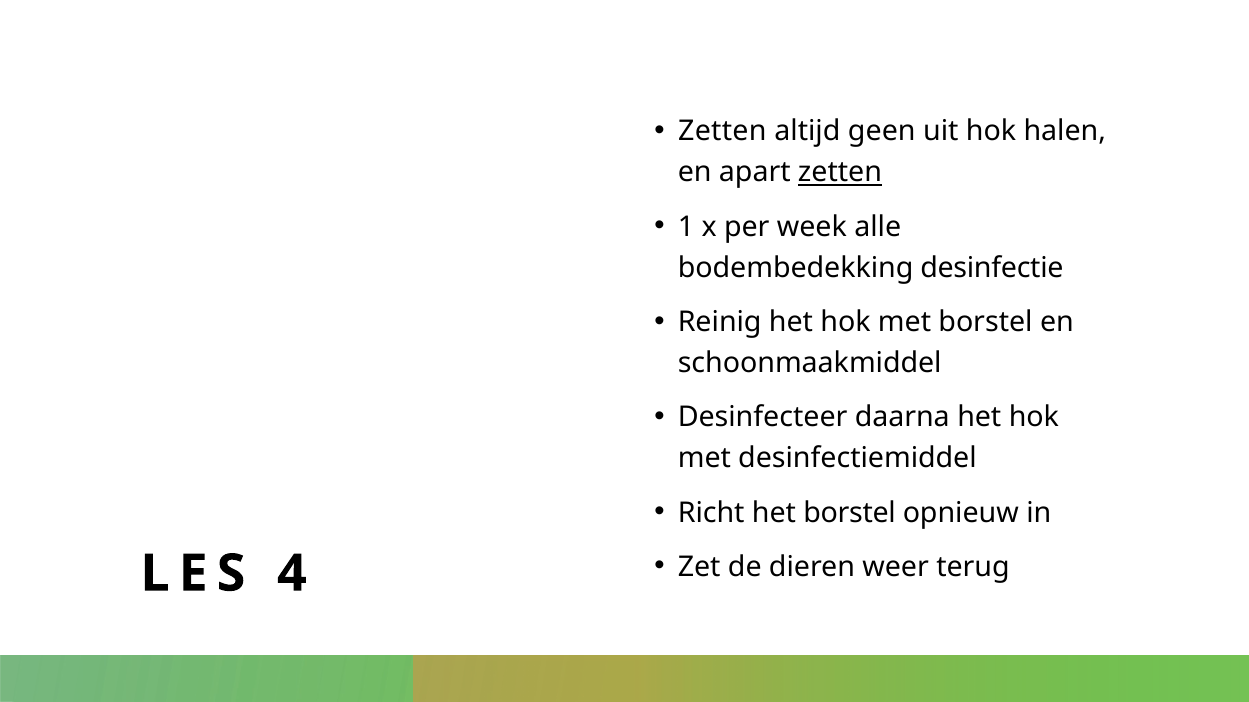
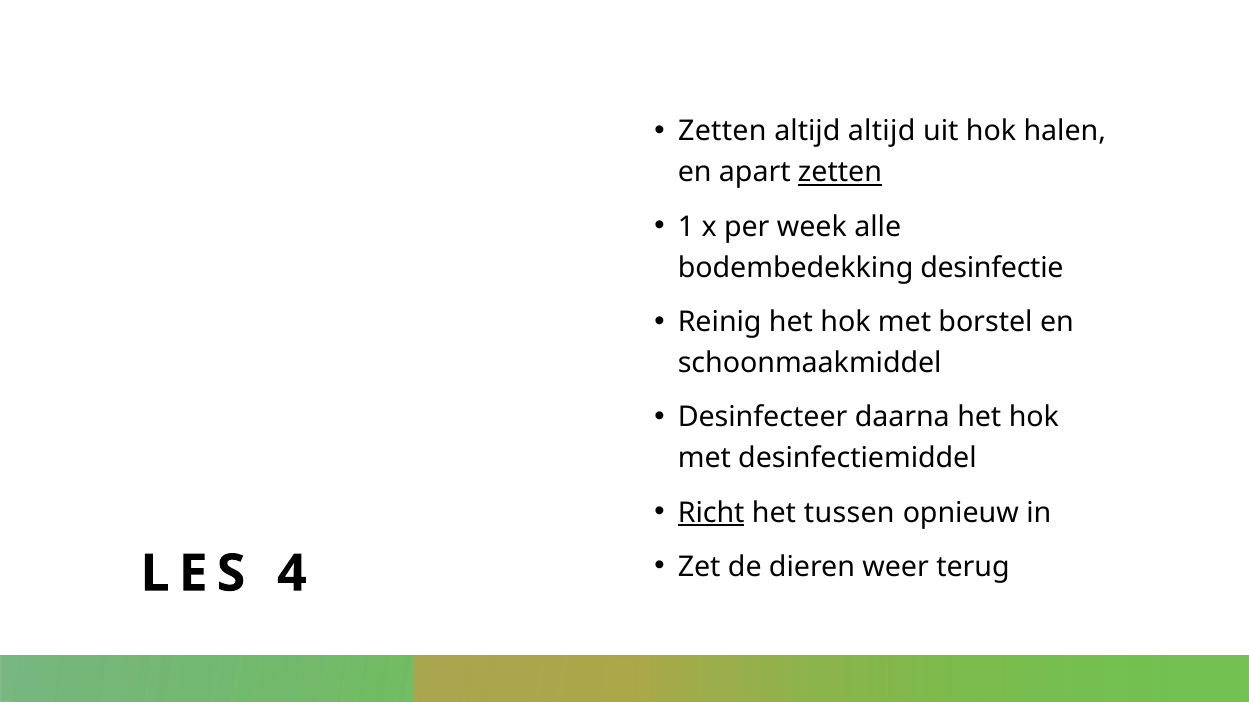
altijd geen: geen -> altijd
Richt underline: none -> present
het borstel: borstel -> tussen
